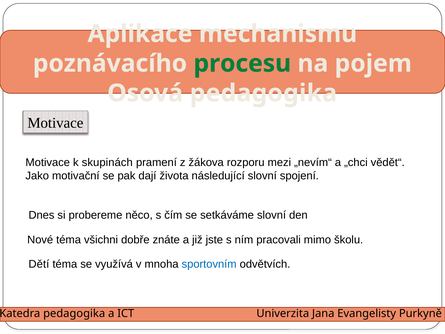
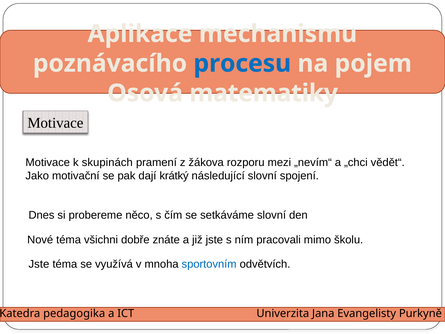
procesu colour: green -> blue
Osová pedagogika: pedagogika -> matematiky
života: života -> krátký
Dětí at (39, 264): Dětí -> Jste
